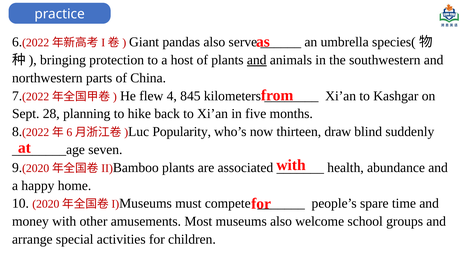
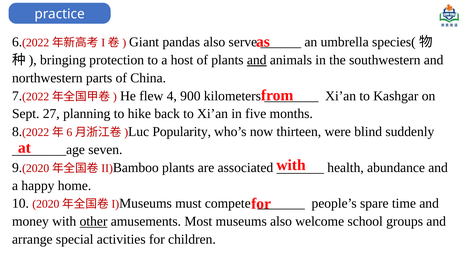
845: 845 -> 900
28: 28 -> 27
draw: draw -> were
other underline: none -> present
